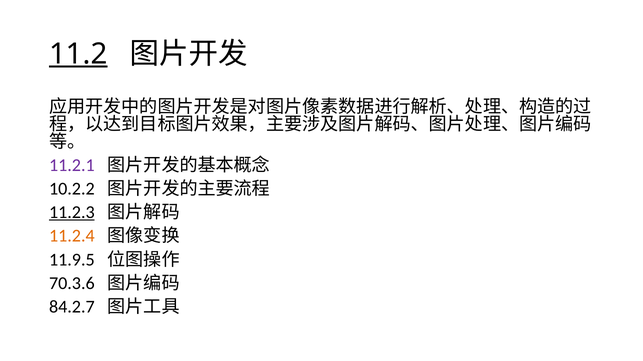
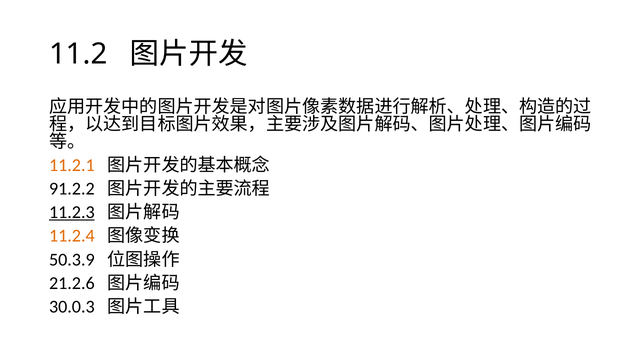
11.2 underline: present -> none
11.2.1 colour: purple -> orange
10.2.2: 10.2.2 -> 91.2.2
11.9.5: 11.9.5 -> 50.3.9
70.3.6: 70.3.6 -> 21.2.6
84.2.7: 84.2.7 -> 30.0.3
